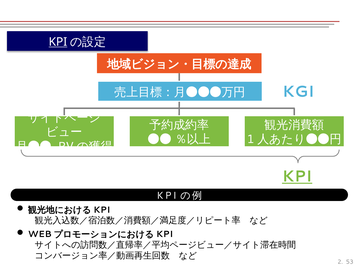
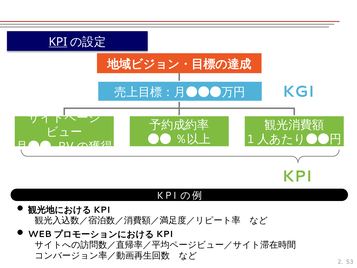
KPI at (297, 176) underline: present -> none
